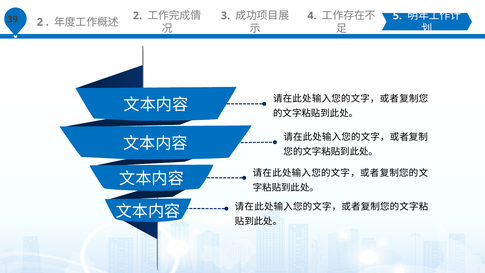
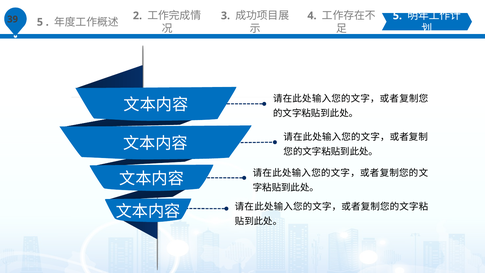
2 at (40, 22): 2 -> 5
